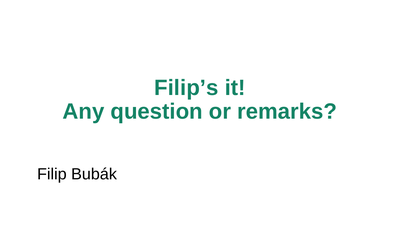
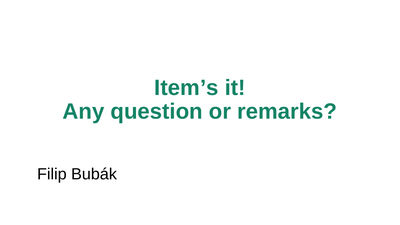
Filip’s: Filip’s -> Item’s
